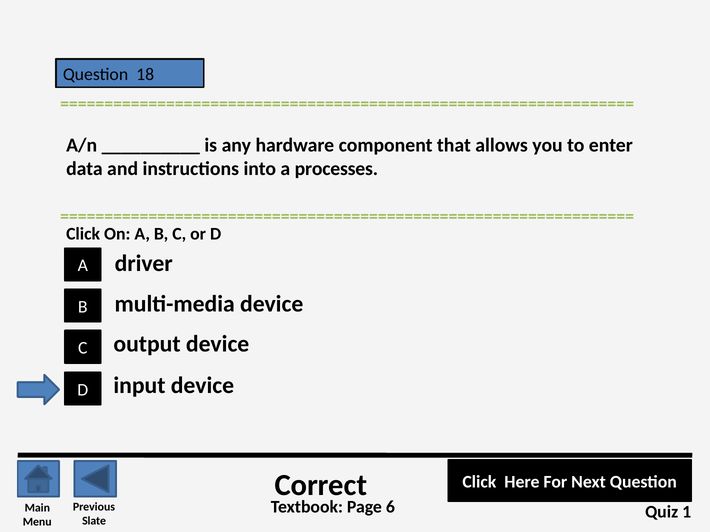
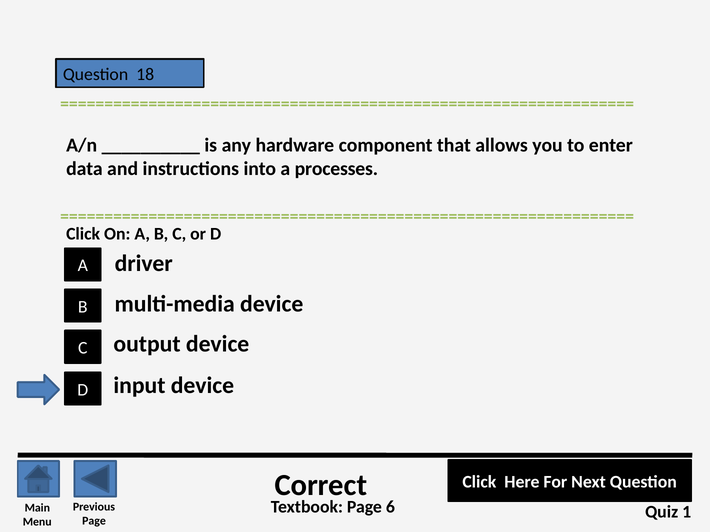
Slate at (94, 521): Slate -> Page
